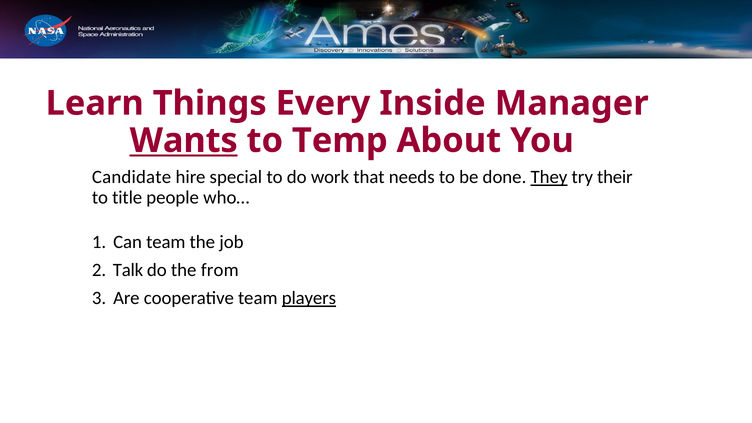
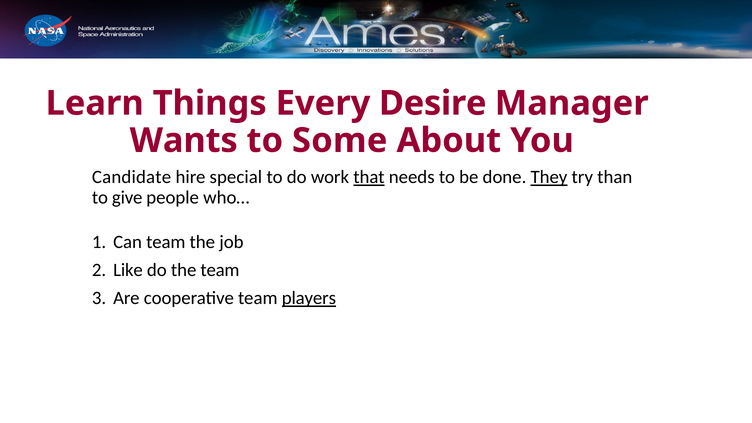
Inside: Inside -> Desire
Wants underline: present -> none
Temp: Temp -> Some
that underline: none -> present
their: their -> than
title: title -> give
Talk: Talk -> Like
the from: from -> team
